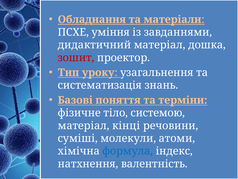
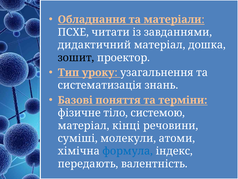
уміння: уміння -> читати
зошит colour: red -> black
натхнення: натхнення -> передають
